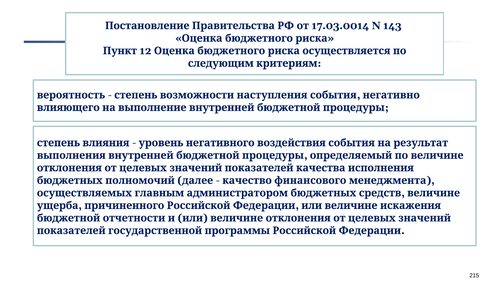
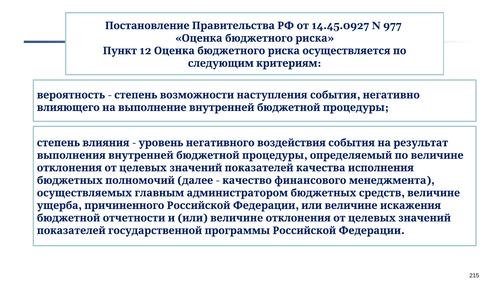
17.03.0014: 17.03.0014 -> 14.45.0927
143: 143 -> 977
